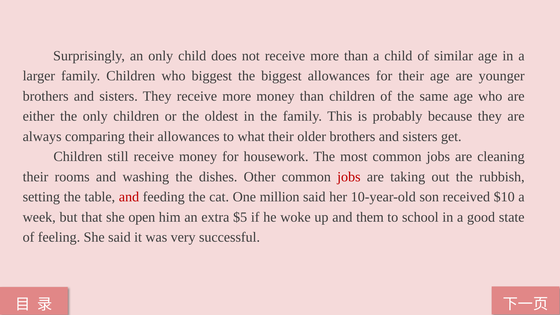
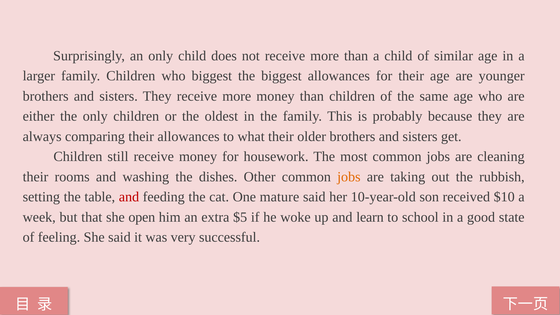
jobs at (349, 177) colour: red -> orange
million: million -> mature
them: them -> learn
